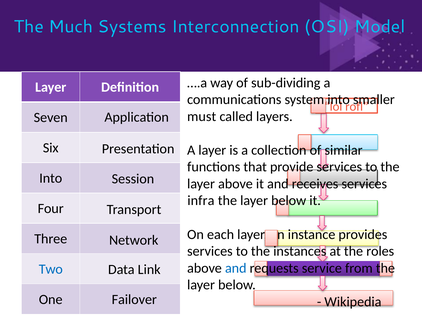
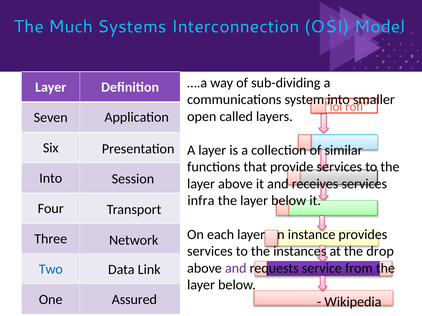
must: must -> open
roles: roles -> drop
and at (236, 269) colour: blue -> purple
Failover: Failover -> Assured
